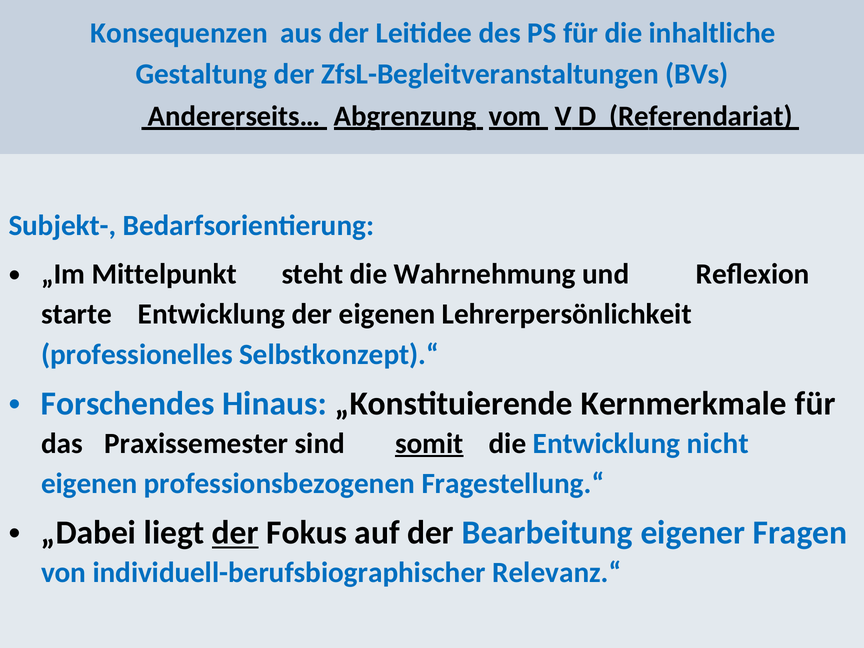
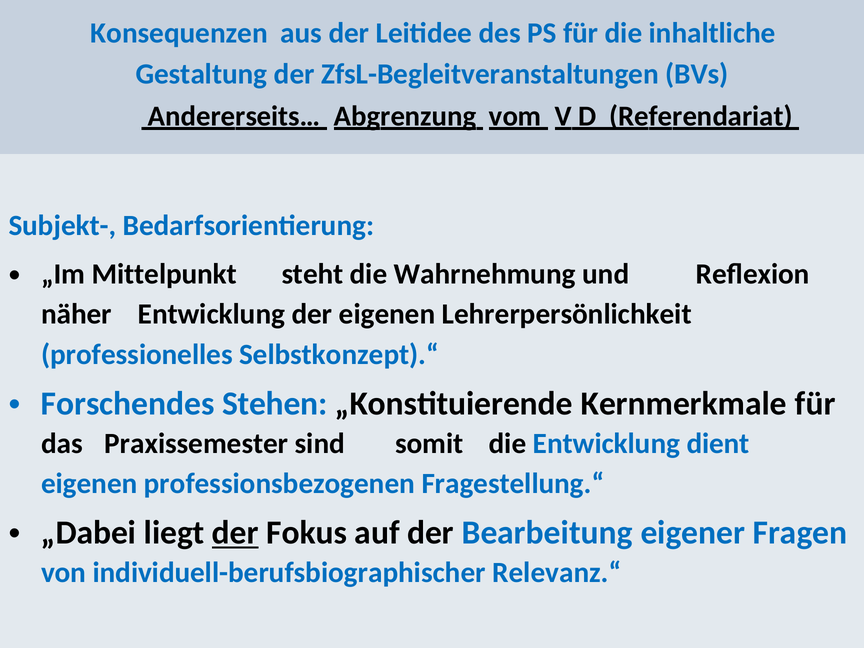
starte: starte -> näher
Hinaus: Hinaus -> Stehen
somit underline: present -> none
nicht: nicht -> dient
